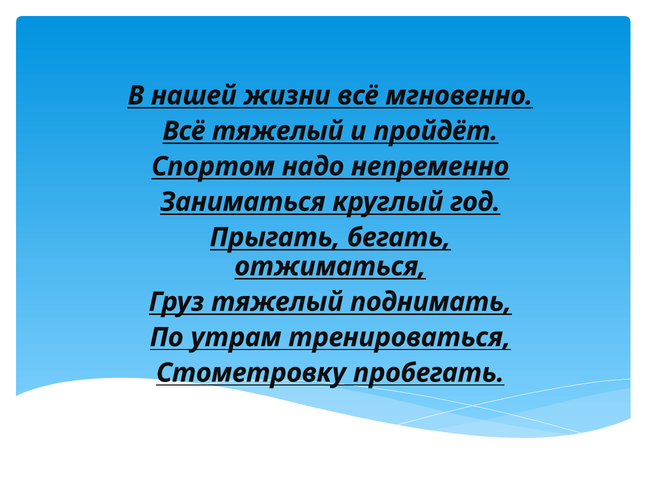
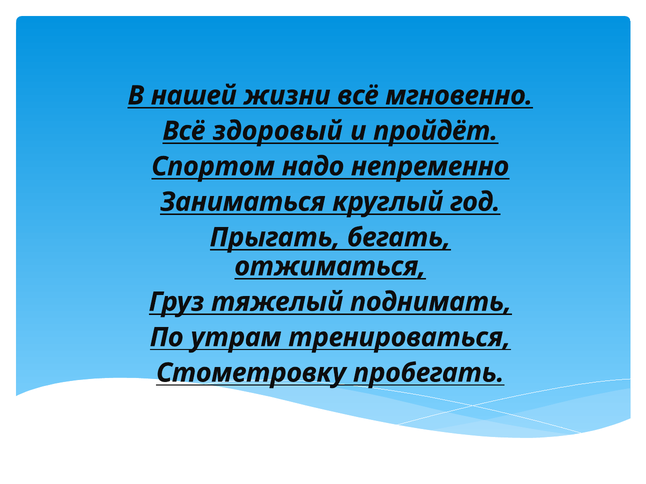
Всё тяжелый: тяжелый -> здоровый
